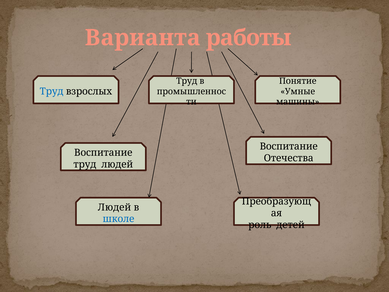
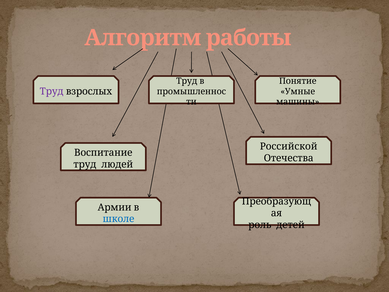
Варианта: Варианта -> Алгоритм
Труд at (52, 91) colour: blue -> purple
Воспитание at (289, 146): Воспитание -> Российской
Людей at (114, 207): Людей -> Армии
